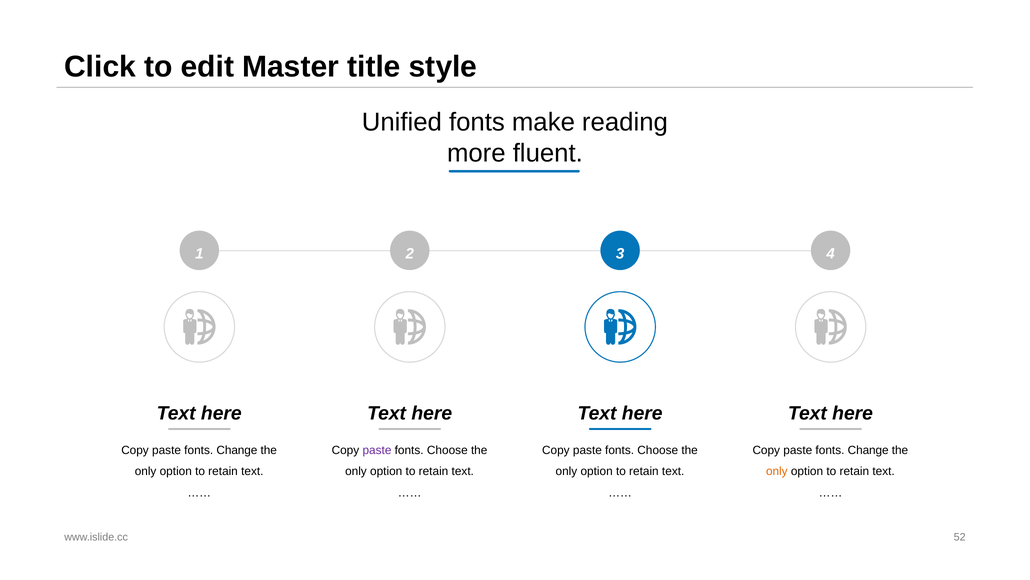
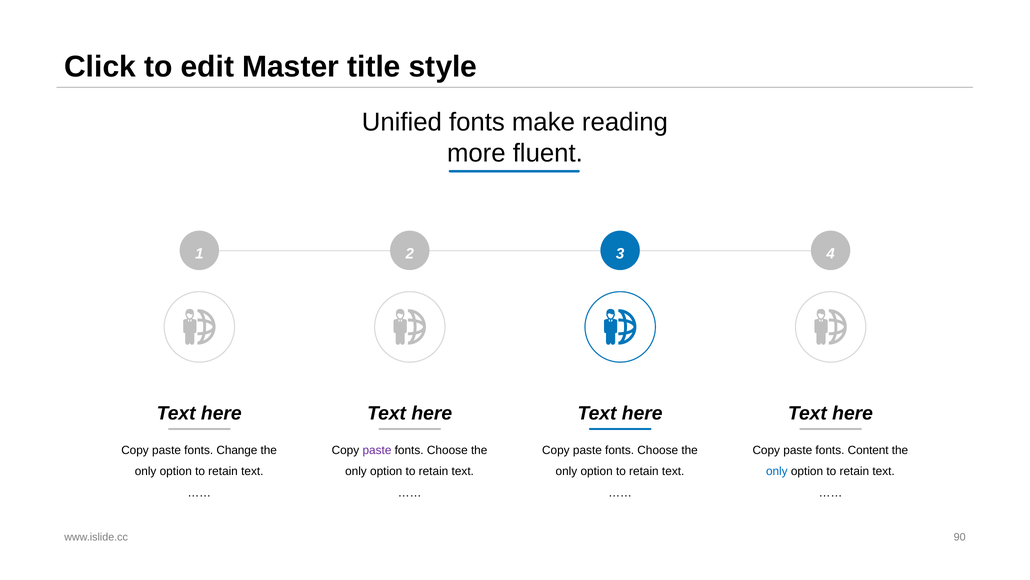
Change at (868, 450): Change -> Content
only at (777, 471) colour: orange -> blue
52: 52 -> 90
